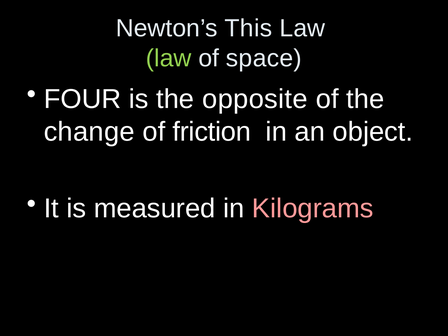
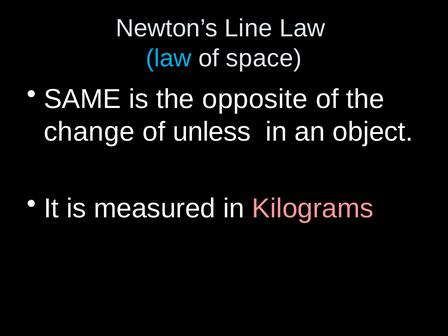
This: This -> Line
law at (169, 58) colour: light green -> light blue
FOUR: FOUR -> SAME
friction: friction -> unless
